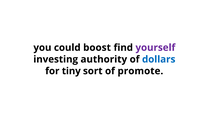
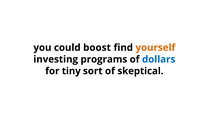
yourself colour: purple -> orange
authority: authority -> programs
promote: promote -> skeptical
